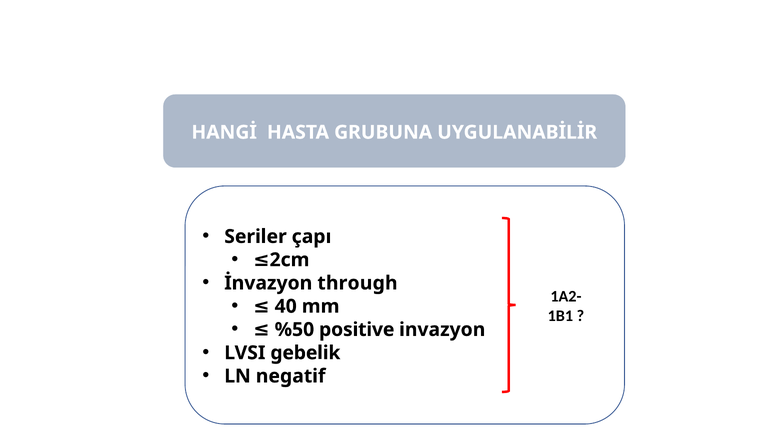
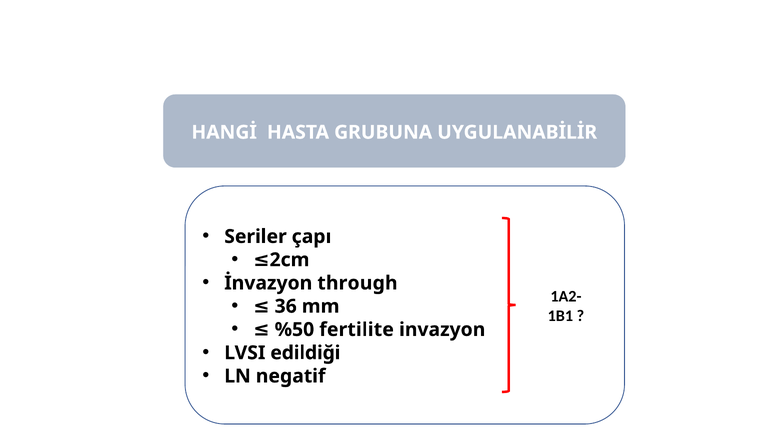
40: 40 -> 36
positive: positive -> fertilite
gebelik: gebelik -> edildiği
